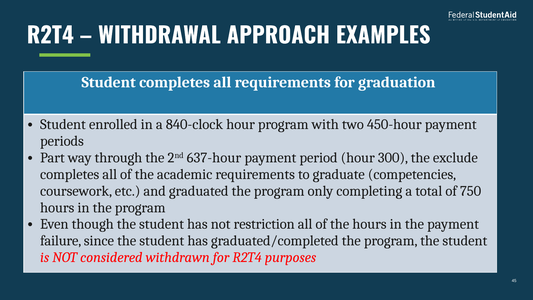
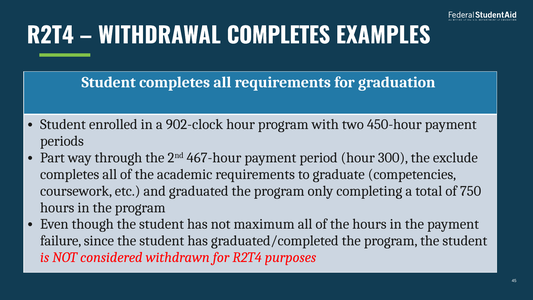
WITHDRAWAL APPROACH: APPROACH -> COMPLETES
840-clock: 840-clock -> 902-clock
637-hour: 637-hour -> 467-hour
restriction: restriction -> maximum
